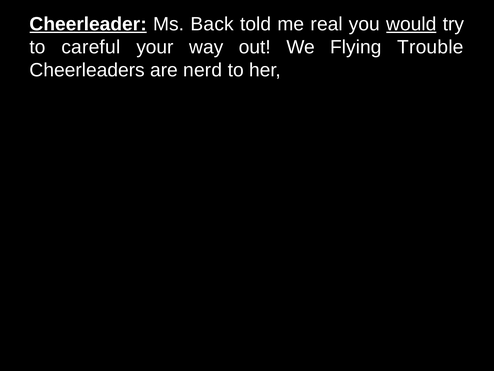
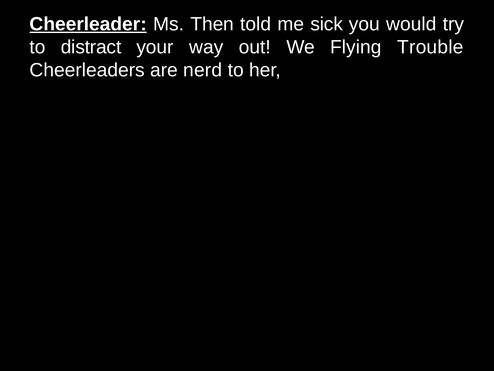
Back: Back -> Then
real: real -> sick
would underline: present -> none
careful: careful -> distract
